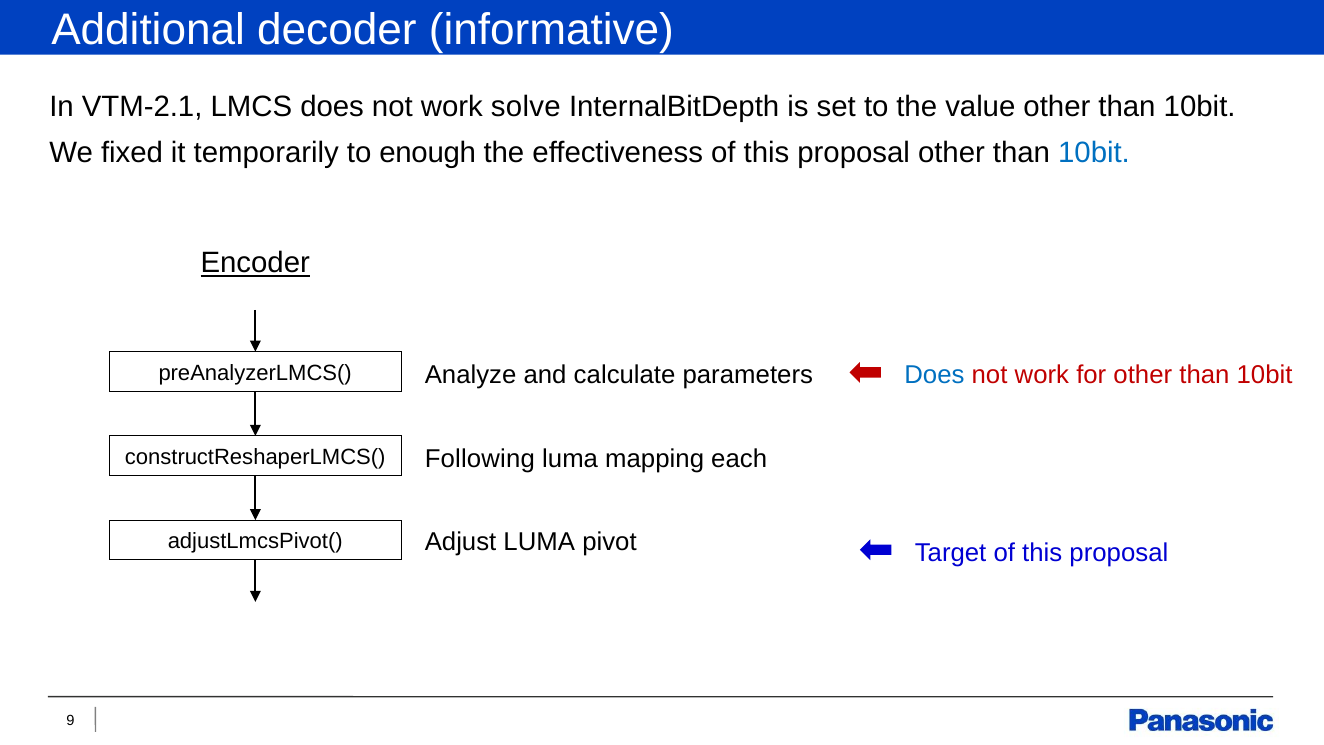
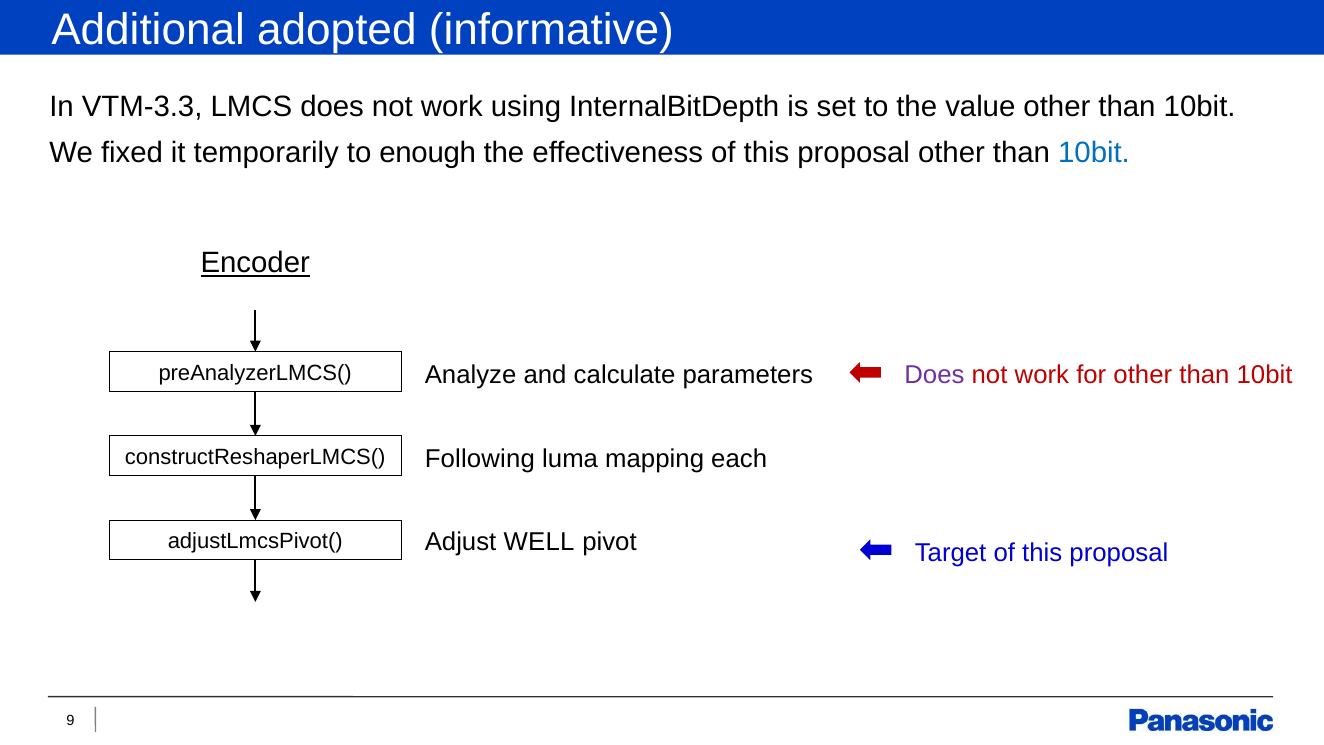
decoder: decoder -> adopted
VTM-2.1: VTM-2.1 -> VTM-3.3
solve: solve -> using
Does at (934, 375) colour: blue -> purple
Adjust LUMA: LUMA -> WELL
